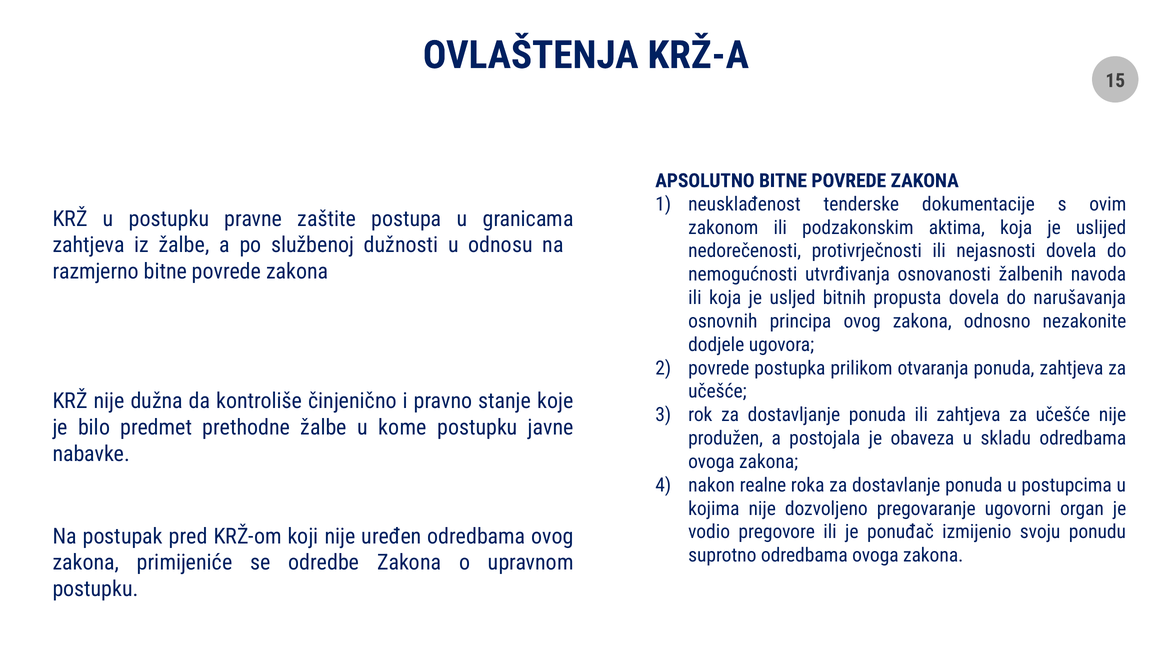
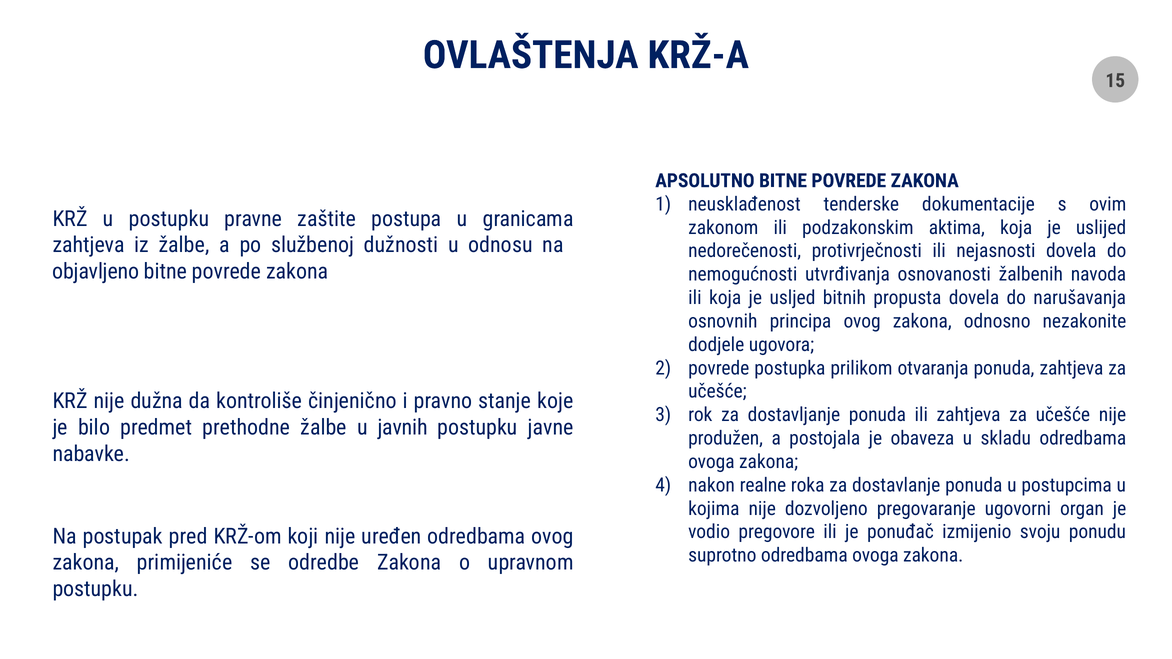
razmjerno: razmjerno -> objavljeno
kome: kome -> javnih
